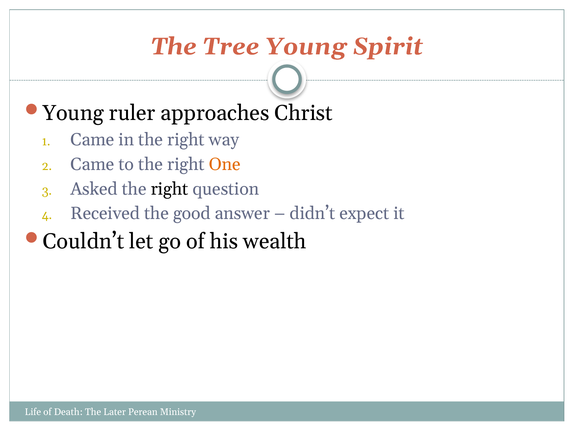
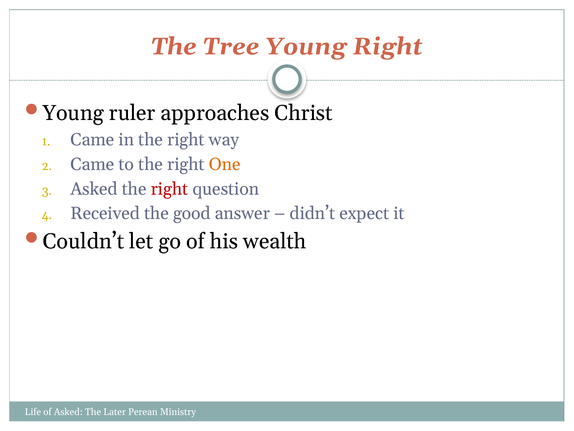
Young Spirit: Spirit -> Right
right at (170, 189) colour: black -> red
of Death: Death -> Asked
